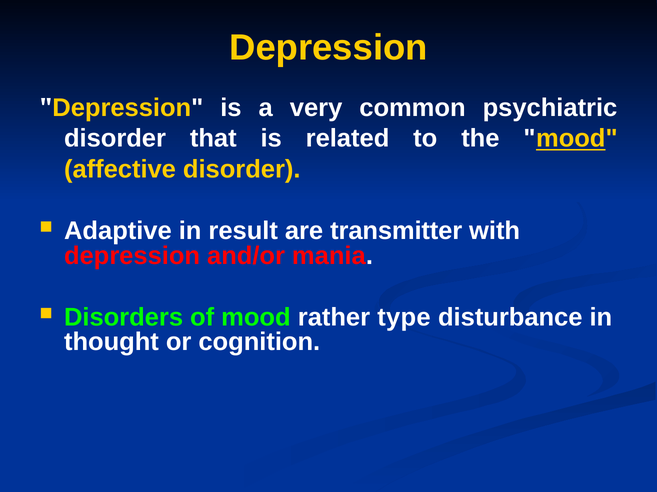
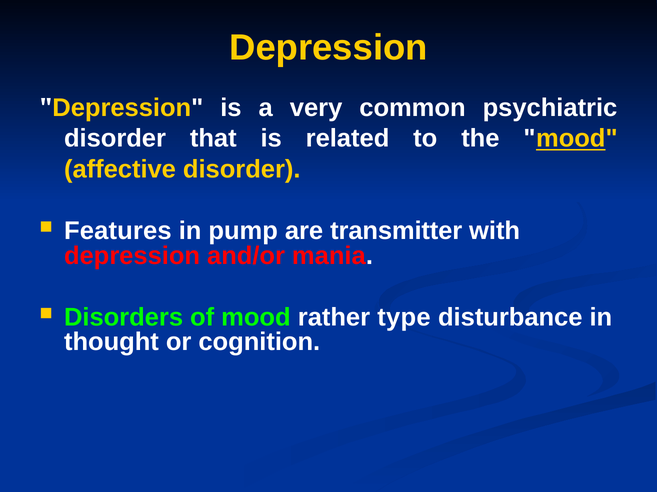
Adaptive: Adaptive -> Features
result: result -> pump
